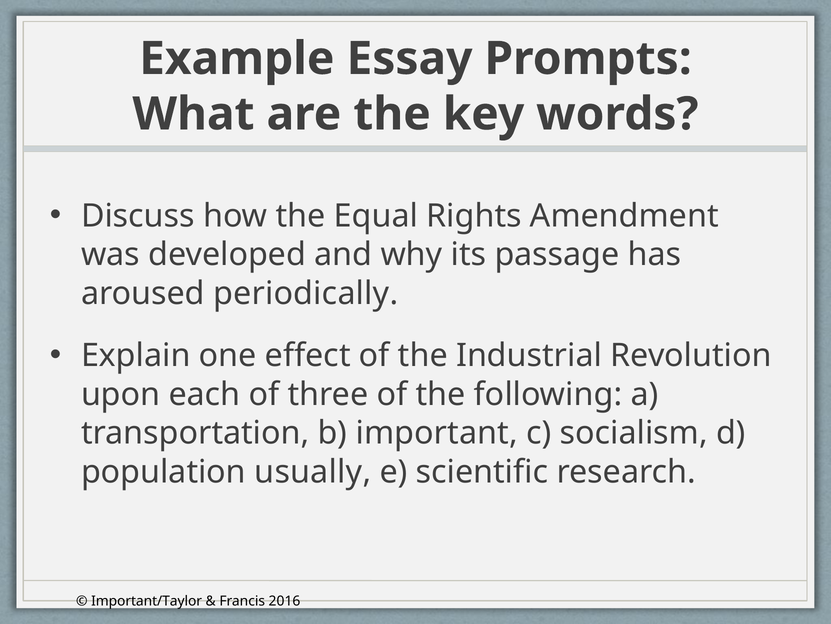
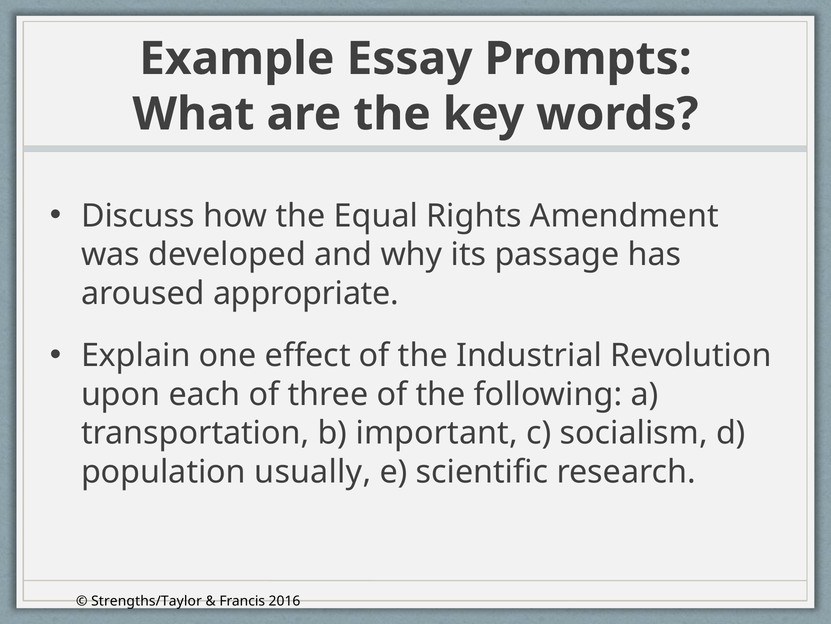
periodically: periodically -> appropriate
Important/Taylor: Important/Taylor -> Strengths/Taylor
